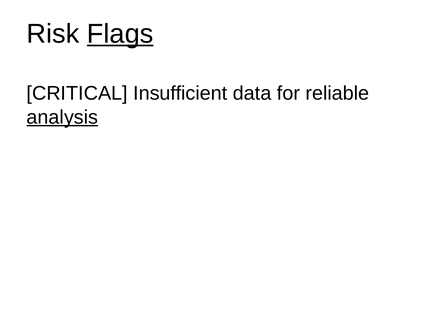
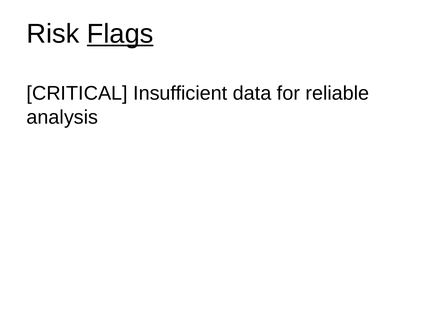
analysis underline: present -> none
